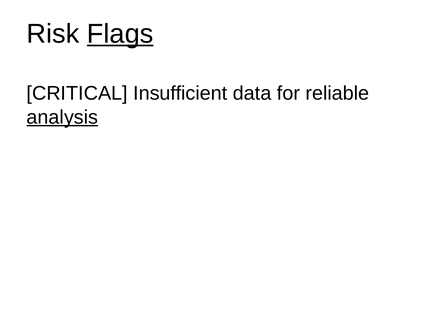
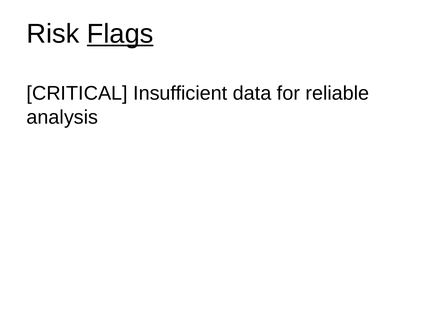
analysis underline: present -> none
